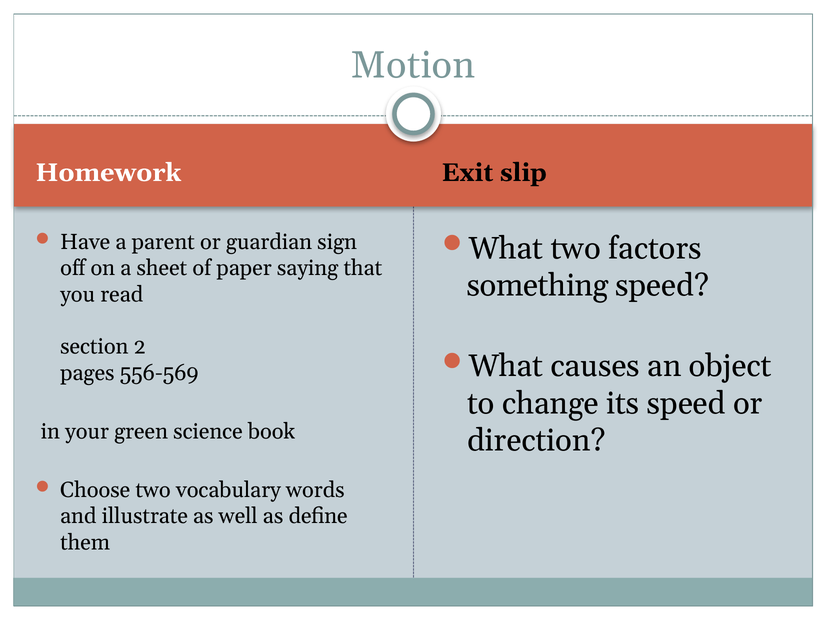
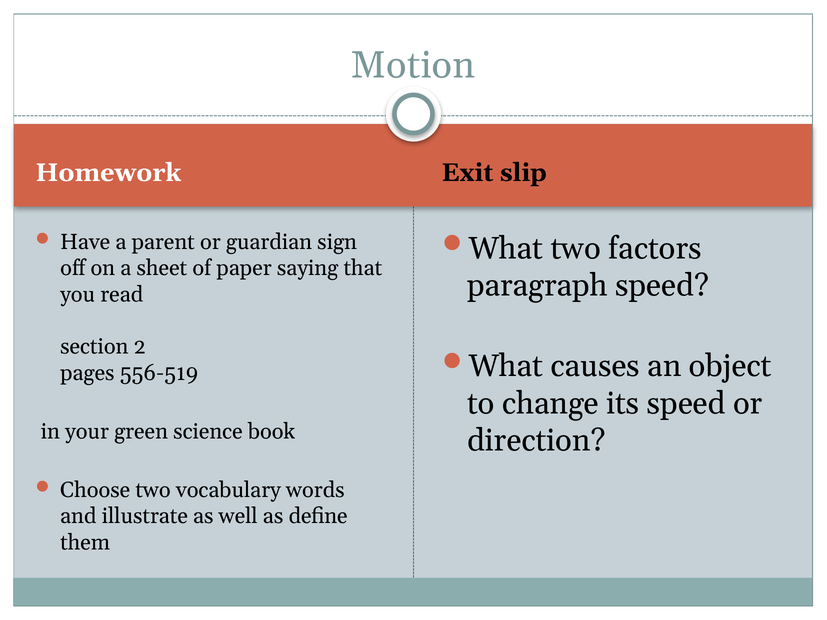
something: something -> paragraph
556-569: 556-569 -> 556-519
